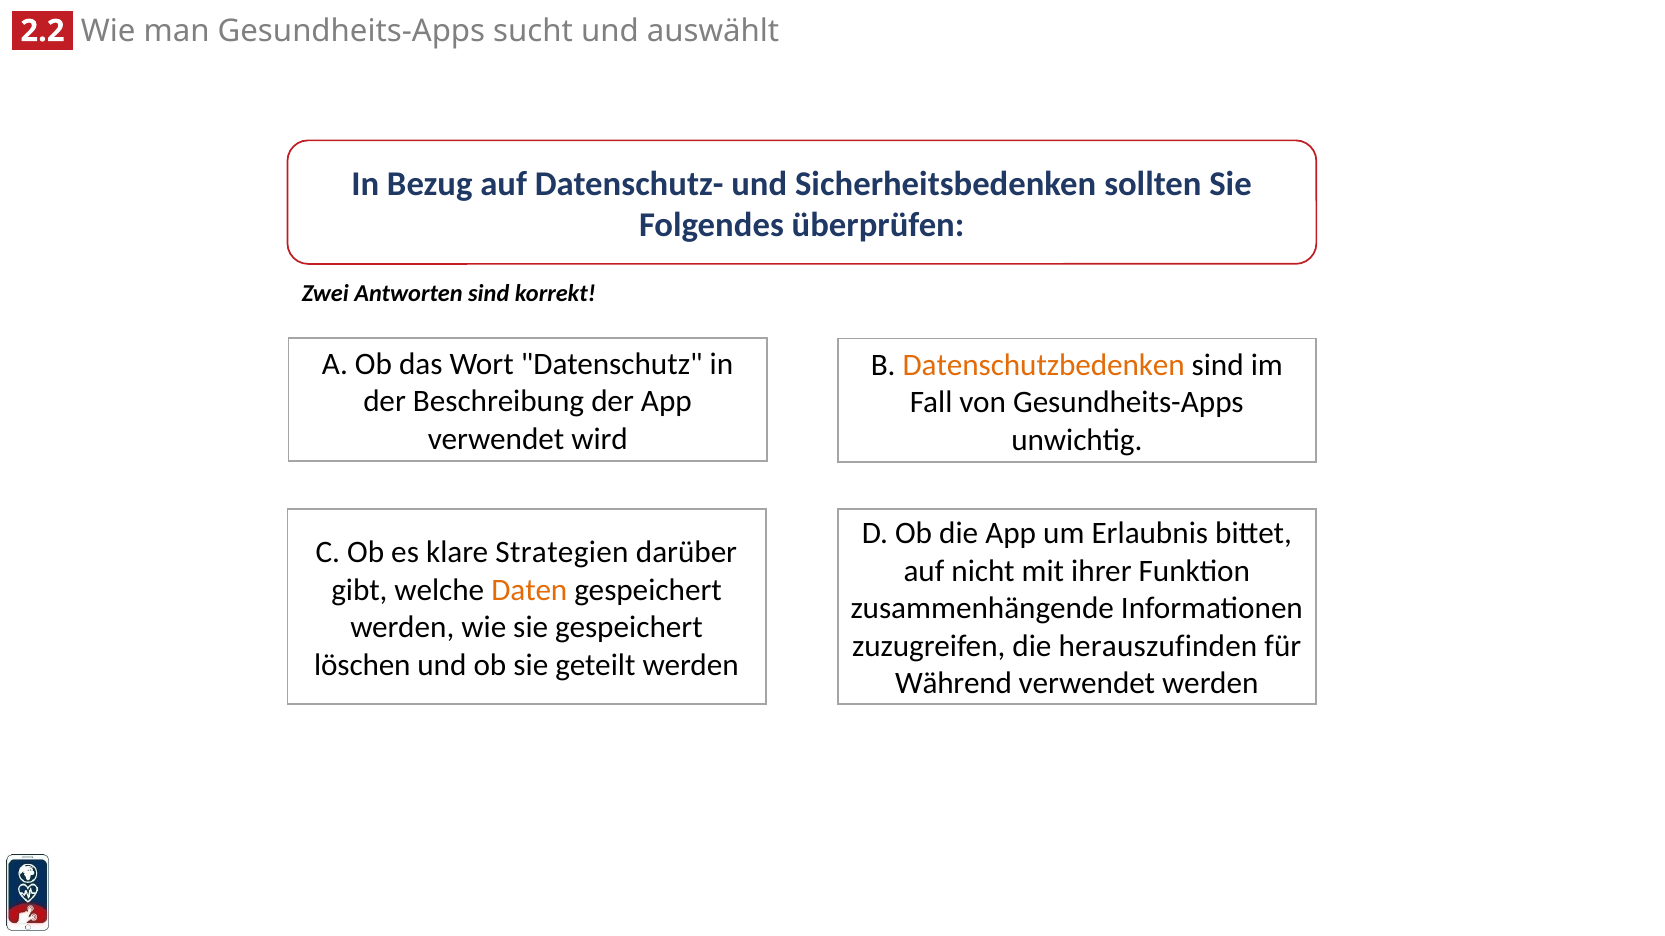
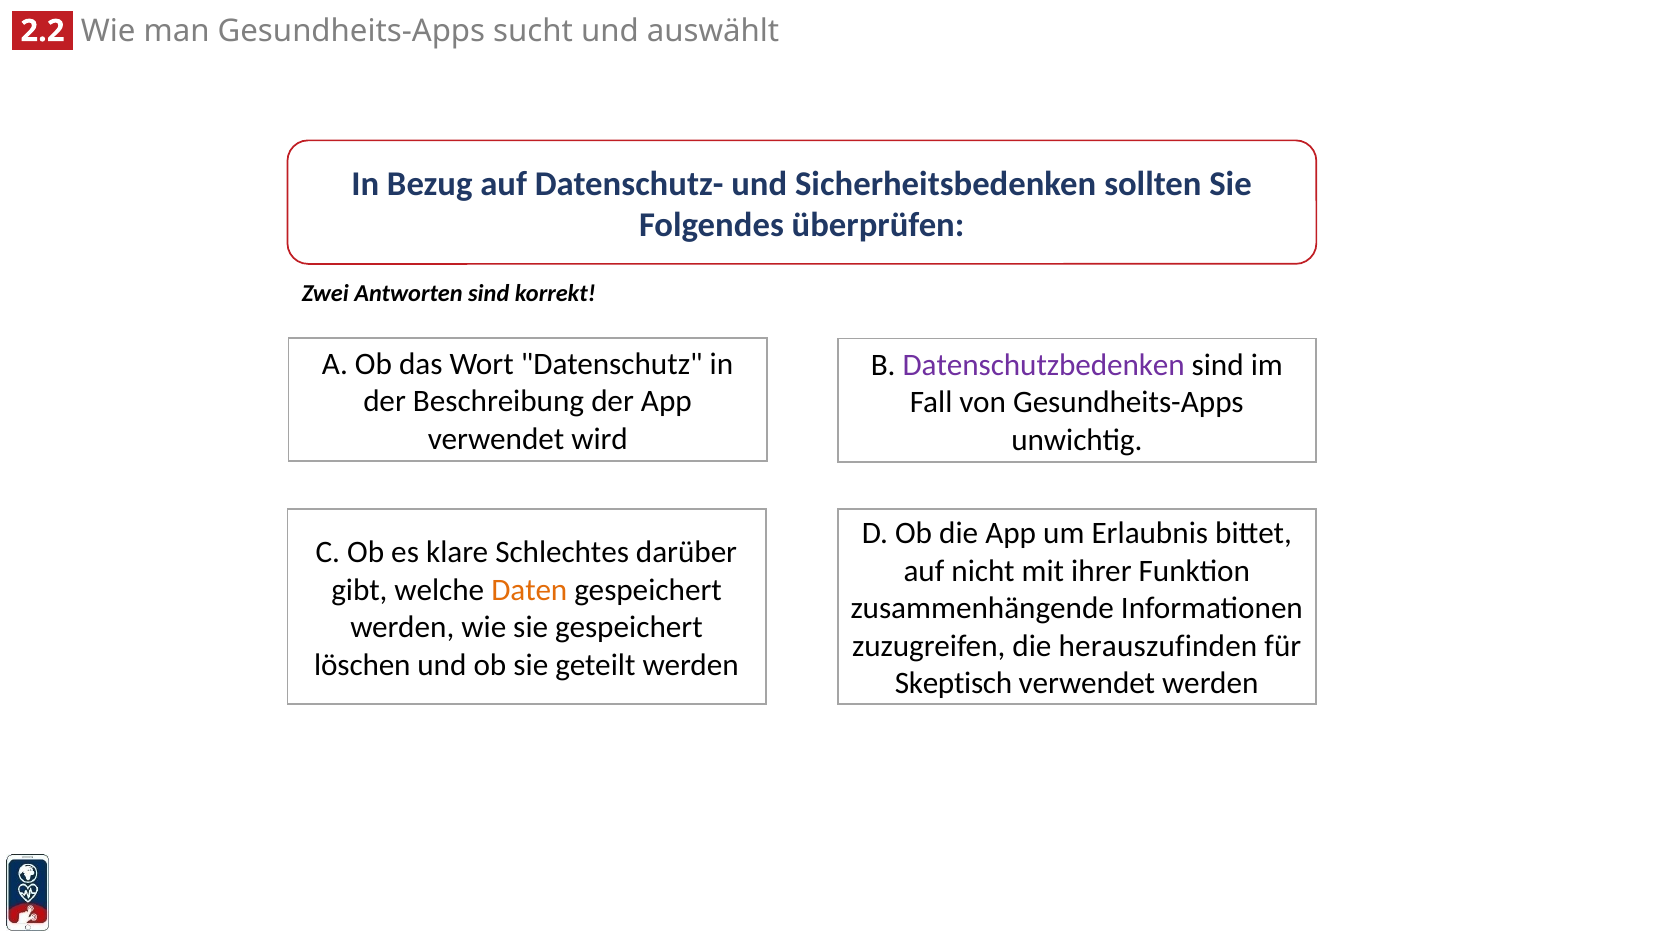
Datenschutzbedenken colour: orange -> purple
Strategien: Strategien -> Schlechtes
Während: Während -> Skeptisch
